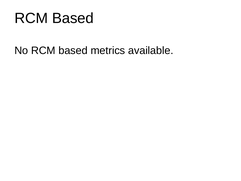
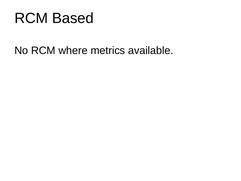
No RCM based: based -> where
